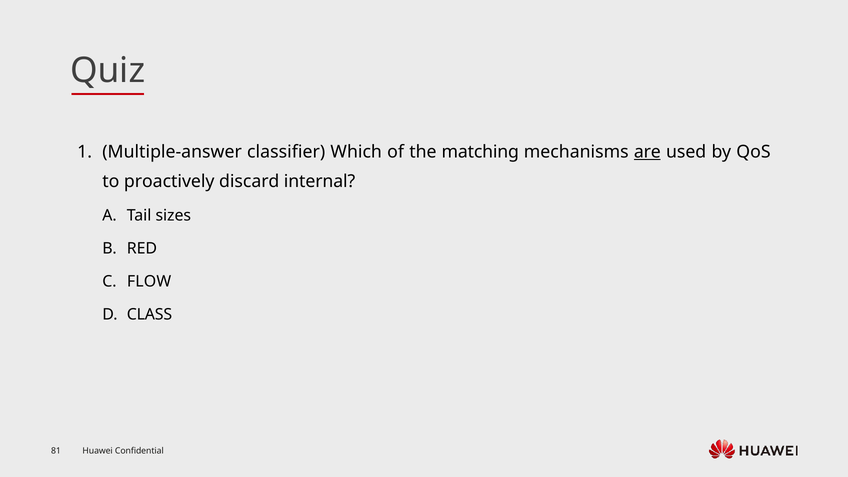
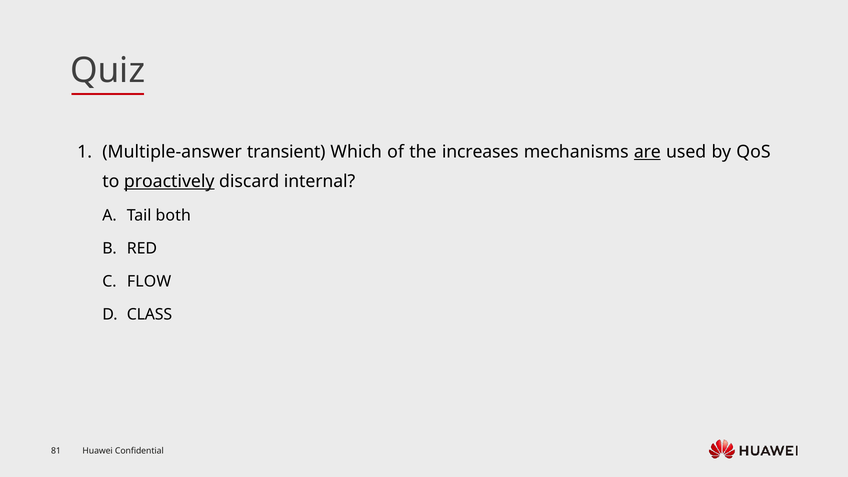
classifier: classifier -> transient
matching: matching -> increases
proactively underline: none -> present
sizes: sizes -> both
